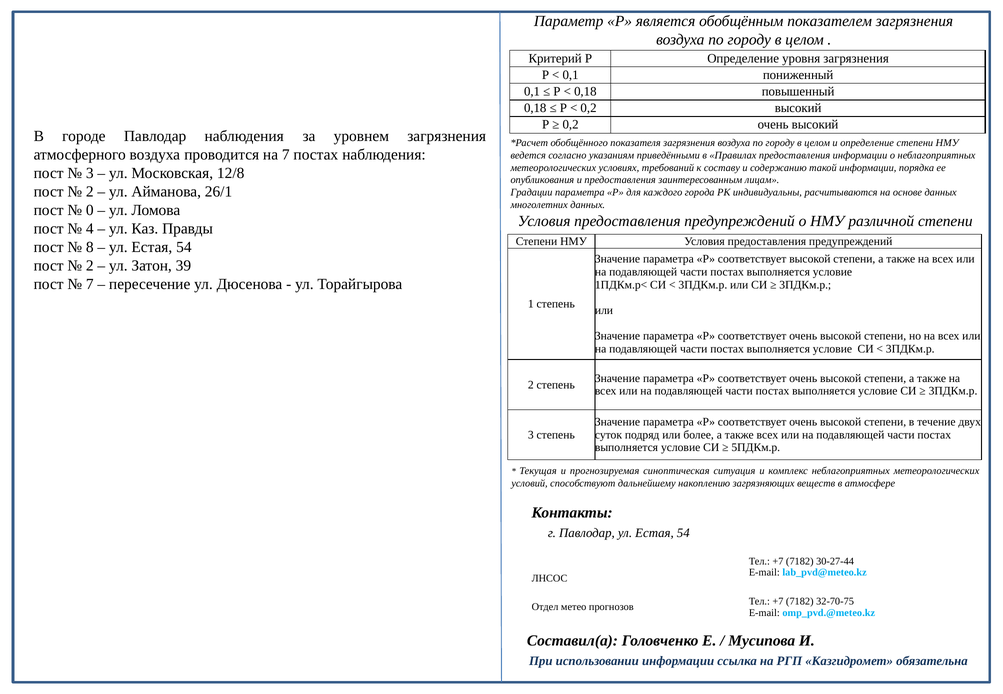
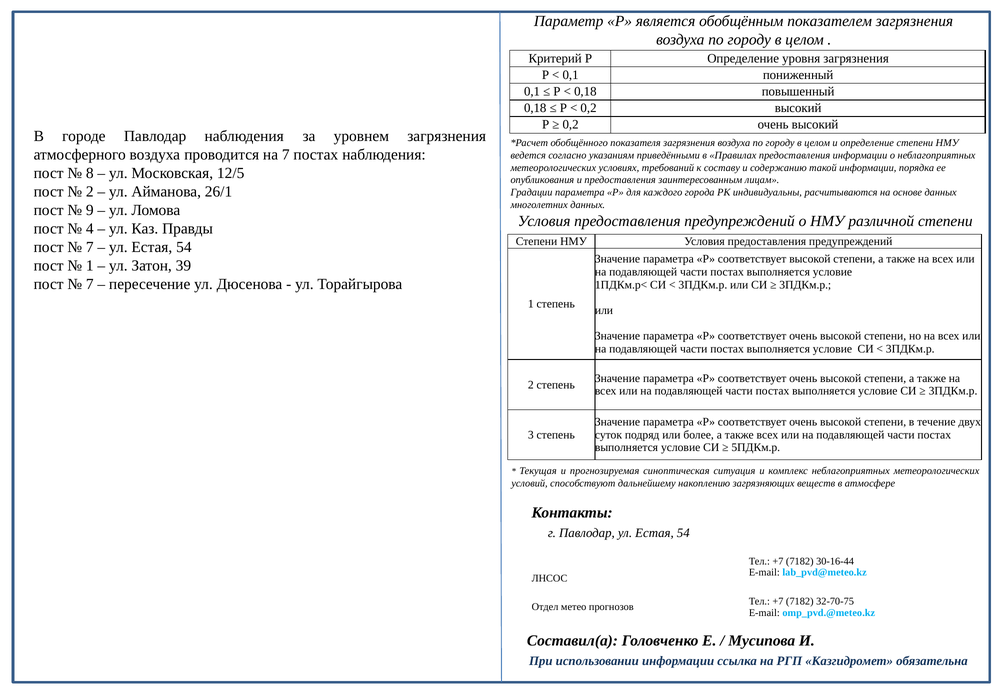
3 at (90, 173): 3 -> 8
12/8: 12/8 -> 12/5
0: 0 -> 9
8 at (90, 247): 8 -> 7
2 at (90, 266): 2 -> 1
30-27-44: 30-27-44 -> 30-16-44
